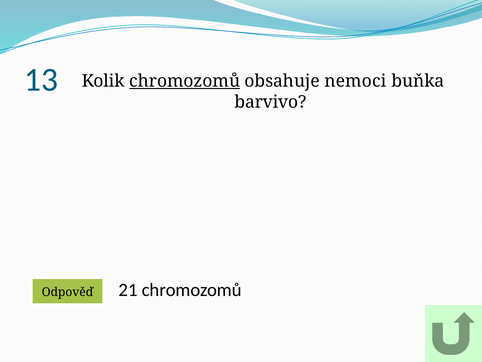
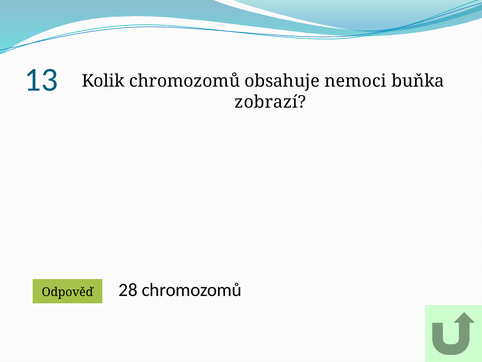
chromozomů at (185, 81) underline: present -> none
barvivo: barvivo -> zobrazí
21: 21 -> 28
